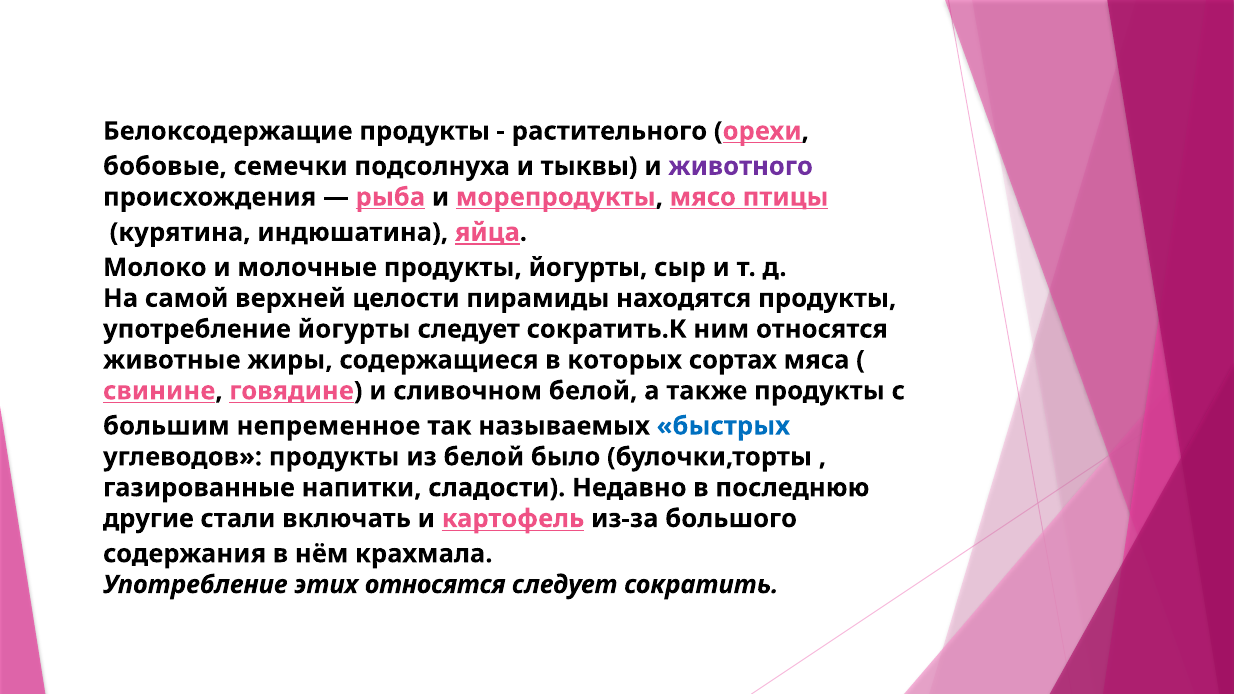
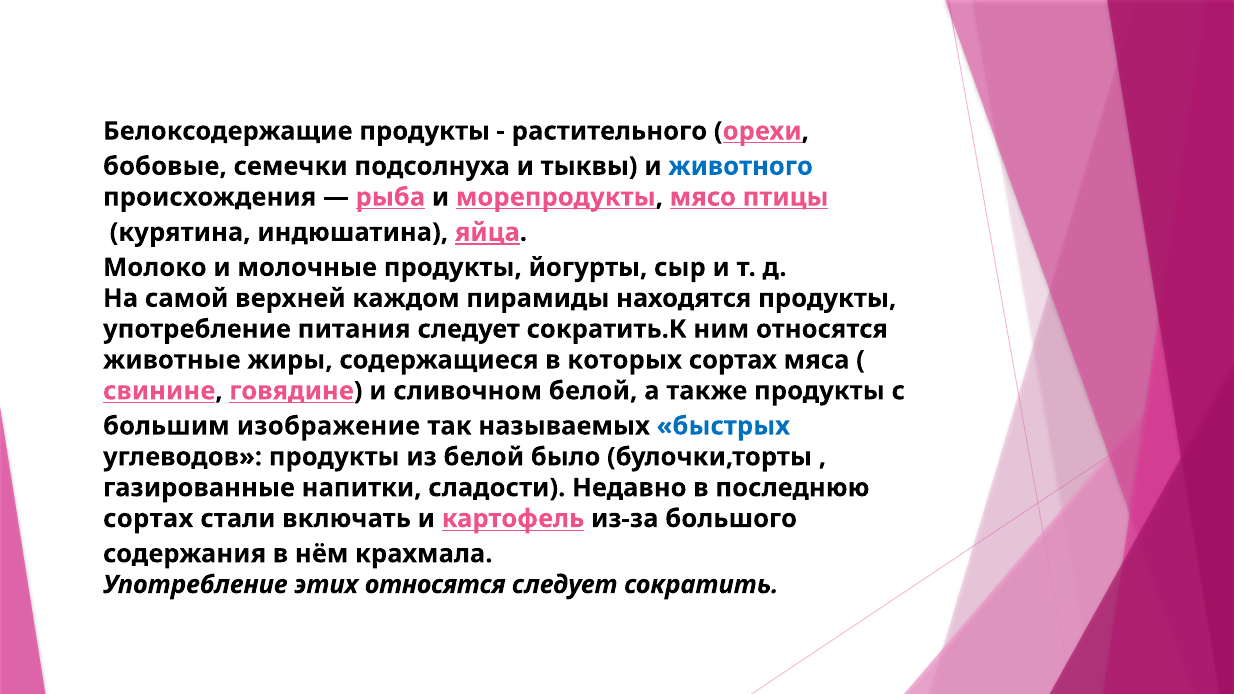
животного colour: purple -> blue
целости: целости -> каждом
употребление йогурты: йогурты -> питания
непременное: непременное -> изображение
другие at (148, 519): другие -> сортах
